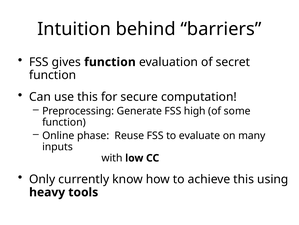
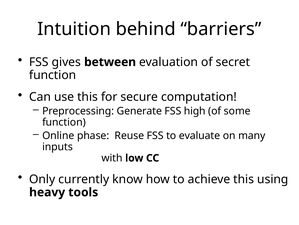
gives function: function -> between
